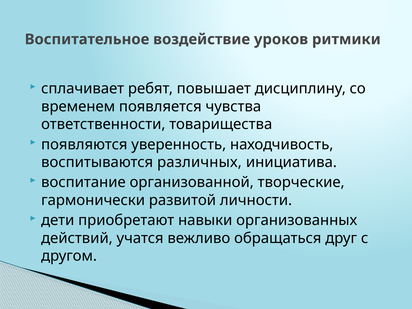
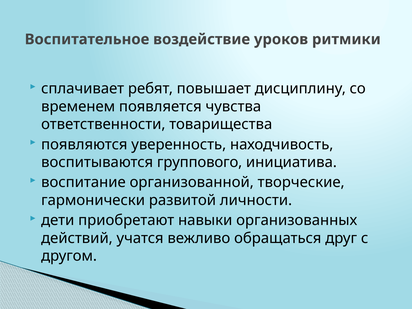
различных: различных -> группового
